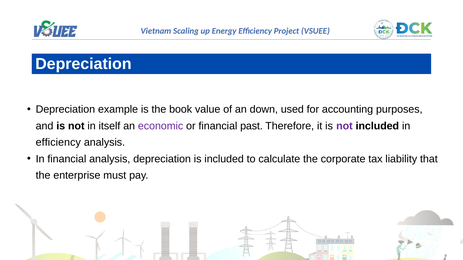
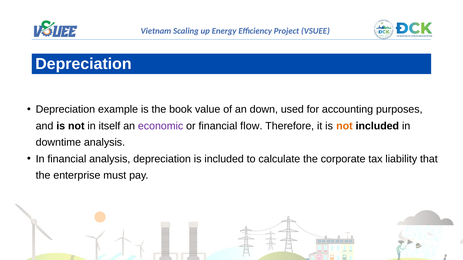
past: past -> flow
not at (344, 126) colour: purple -> orange
efficiency at (58, 143): efficiency -> downtime
